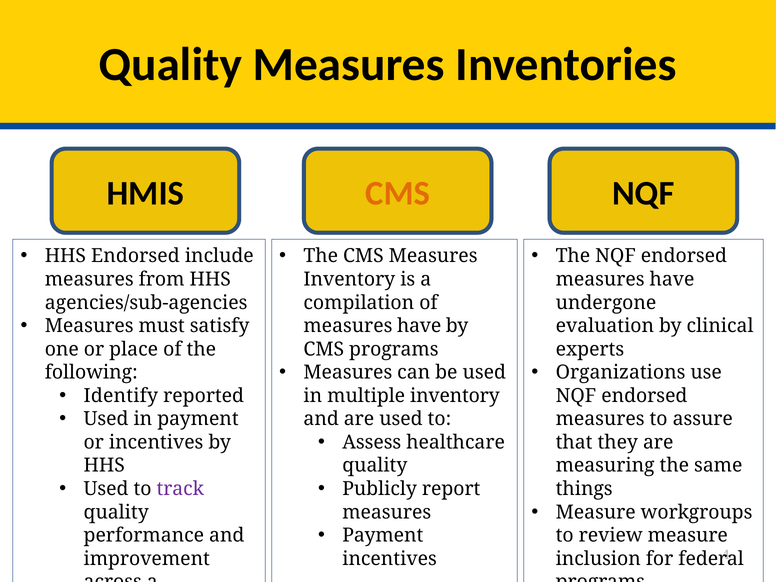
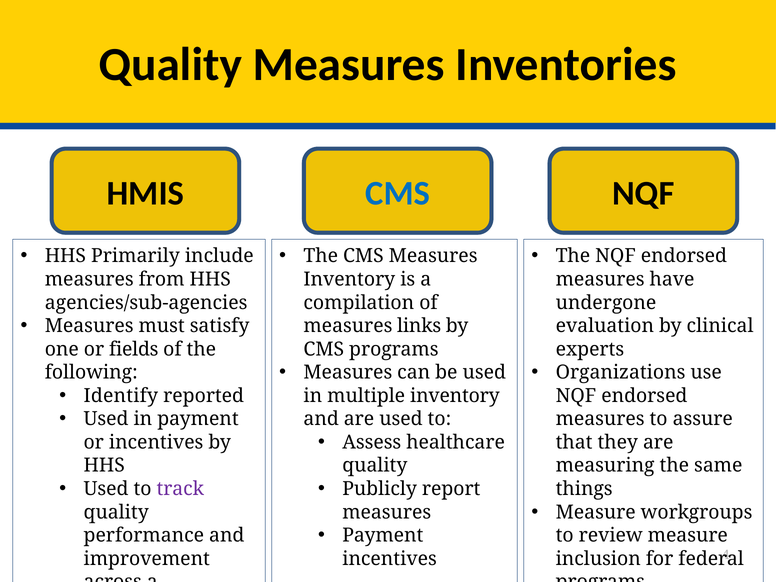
CMS at (398, 193) colour: orange -> blue
HHS Endorsed: Endorsed -> Primarily
have at (419, 326): have -> links
place: place -> fields
